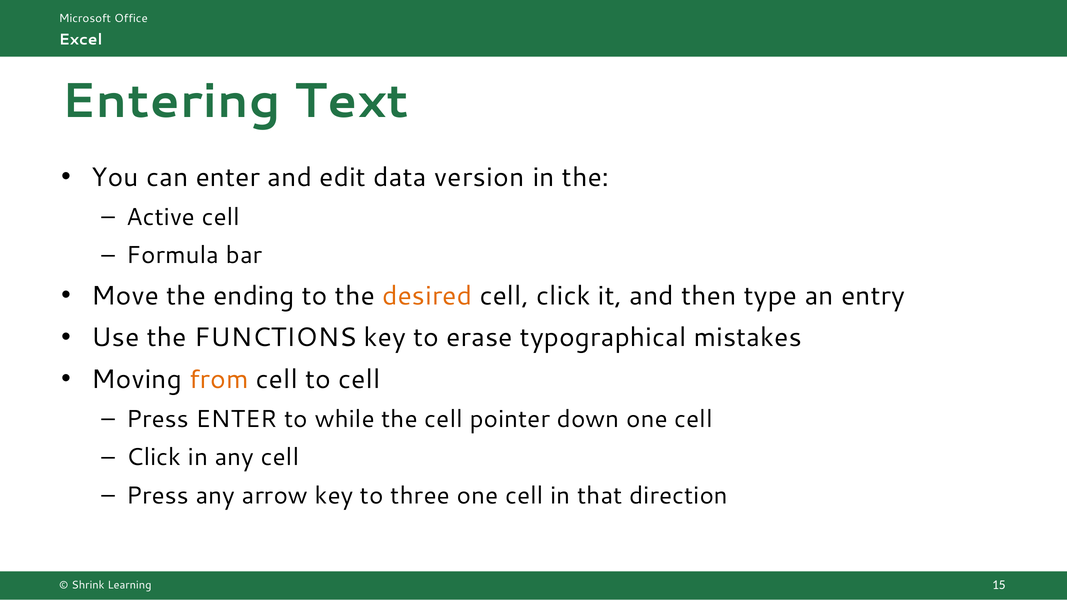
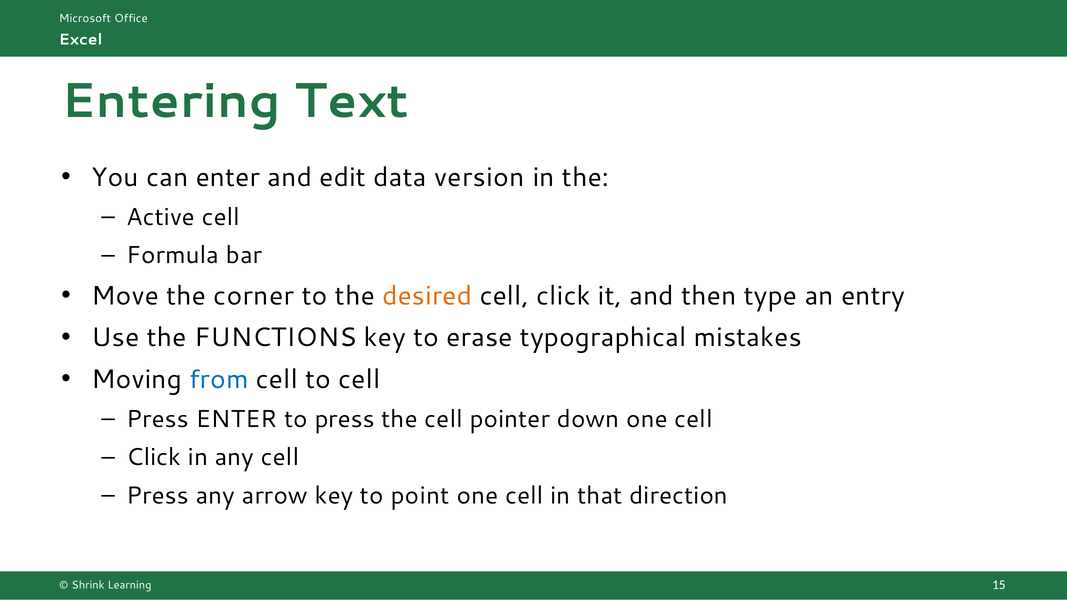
ending: ending -> corner
from colour: orange -> blue
to while: while -> press
three: three -> point
